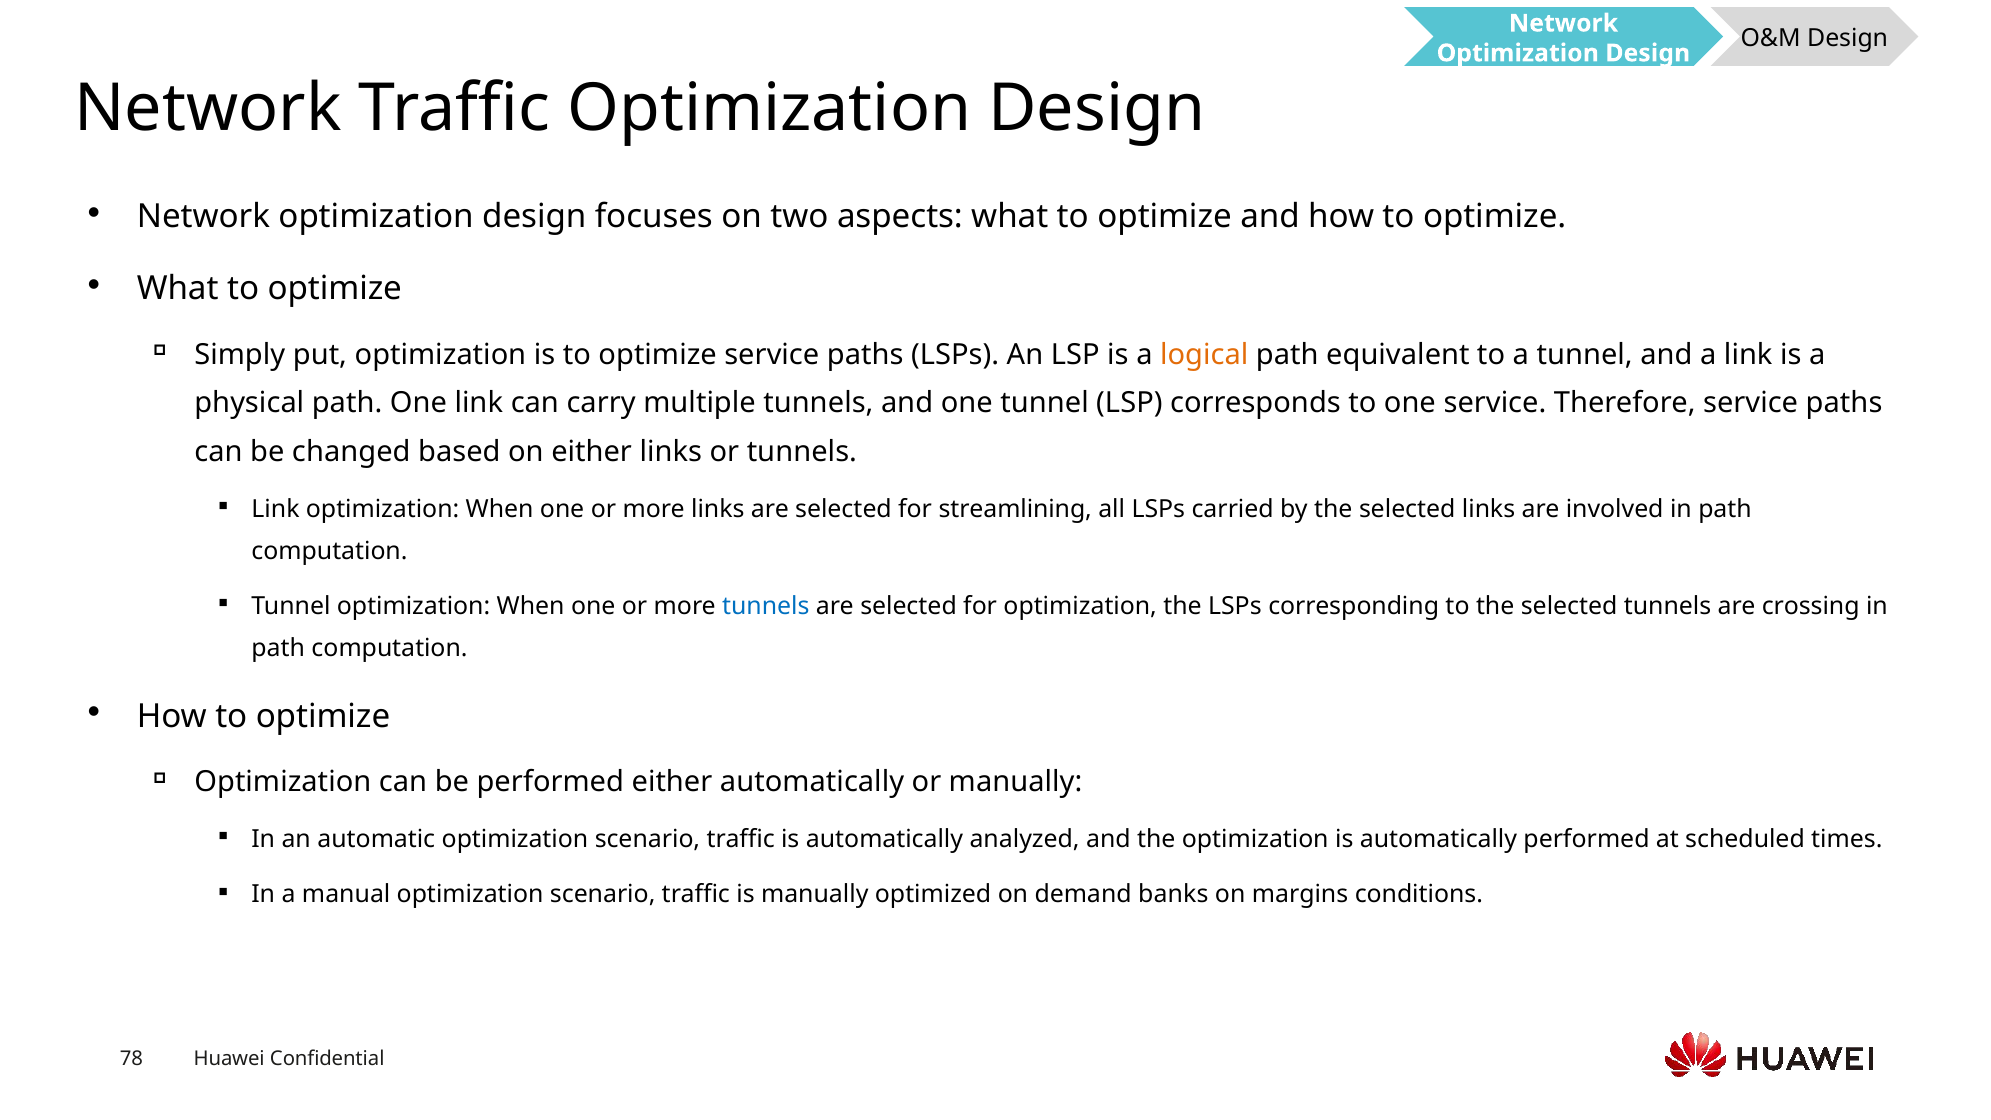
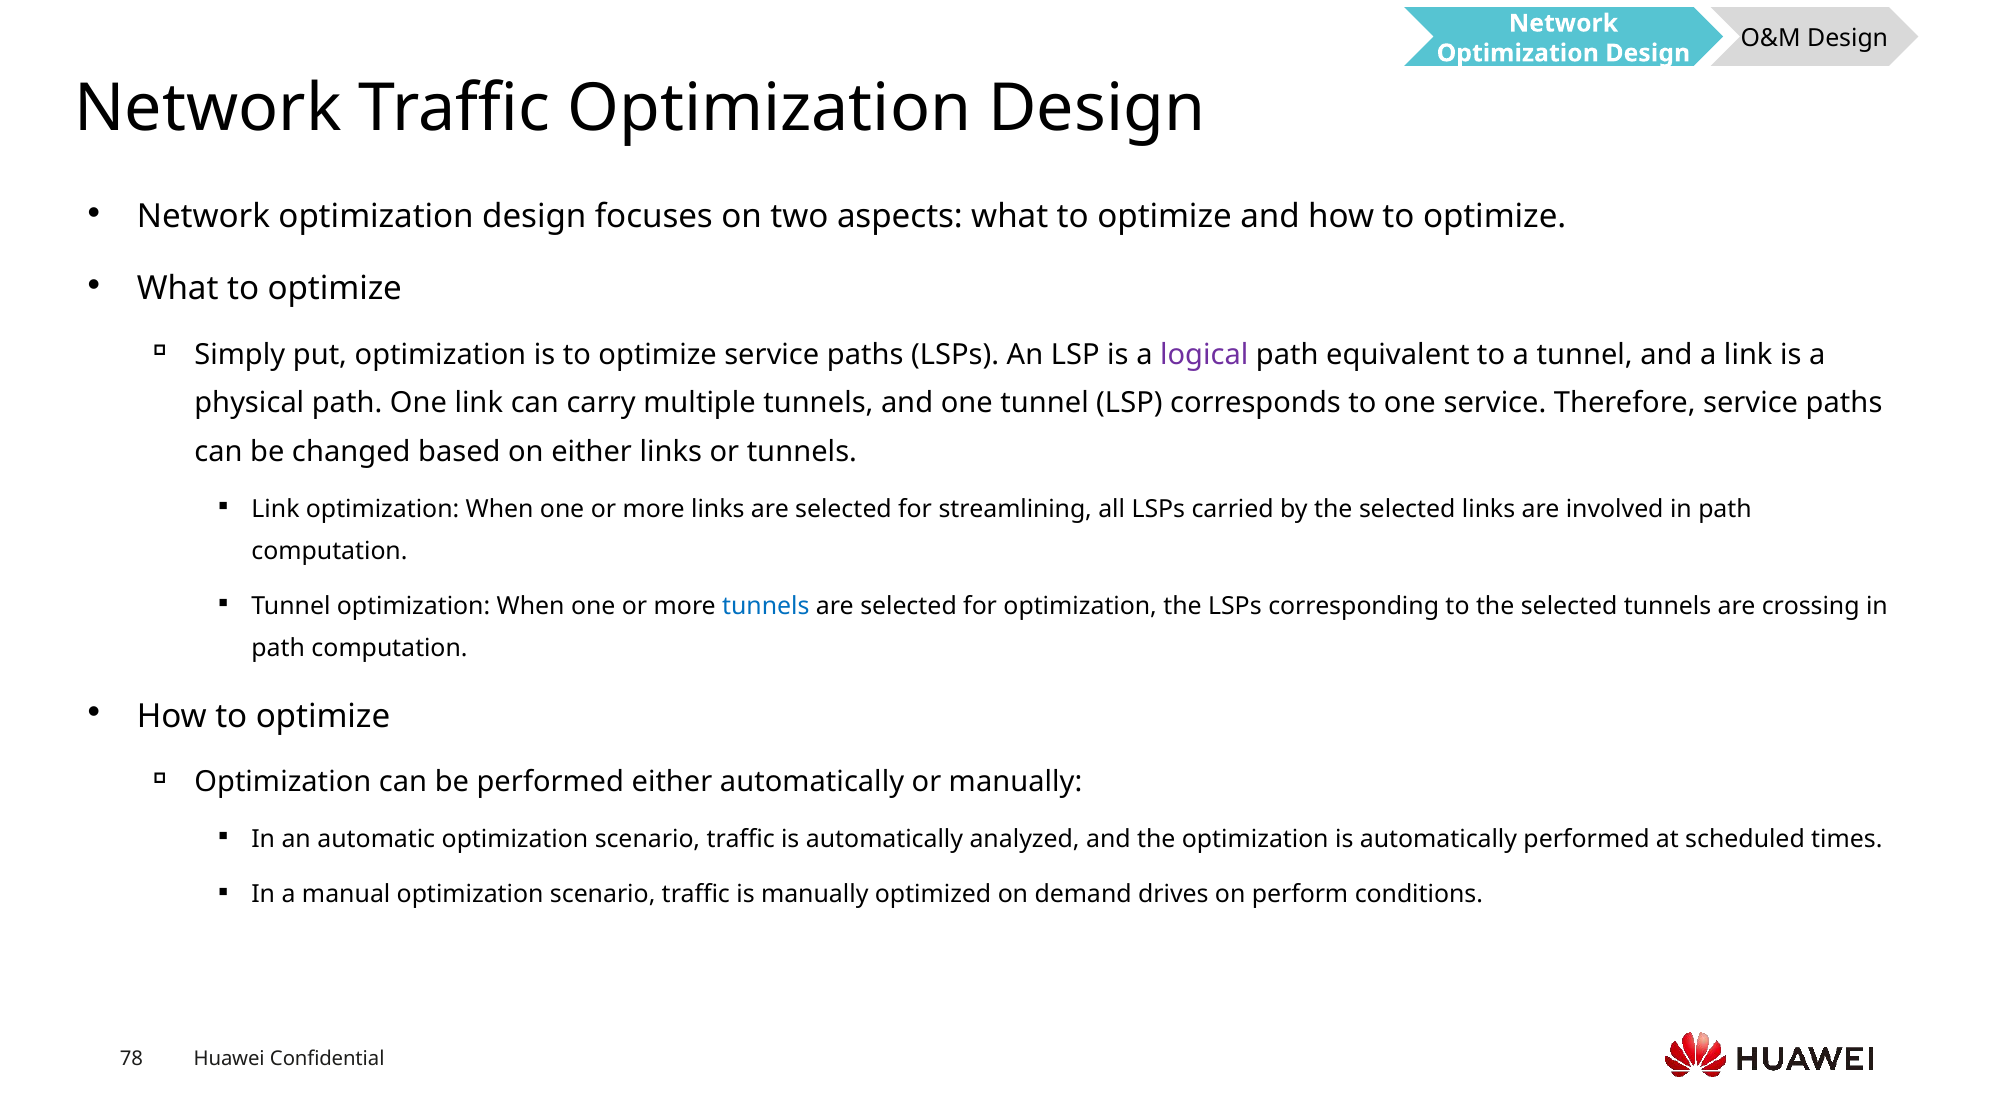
logical colour: orange -> purple
banks: banks -> drives
margins: margins -> perform
